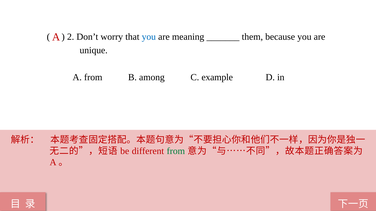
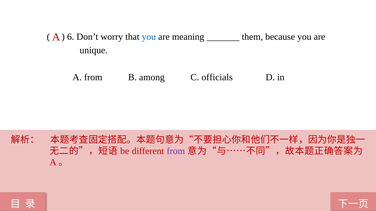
2: 2 -> 6
example: example -> officials
from at (176, 151) colour: green -> purple
